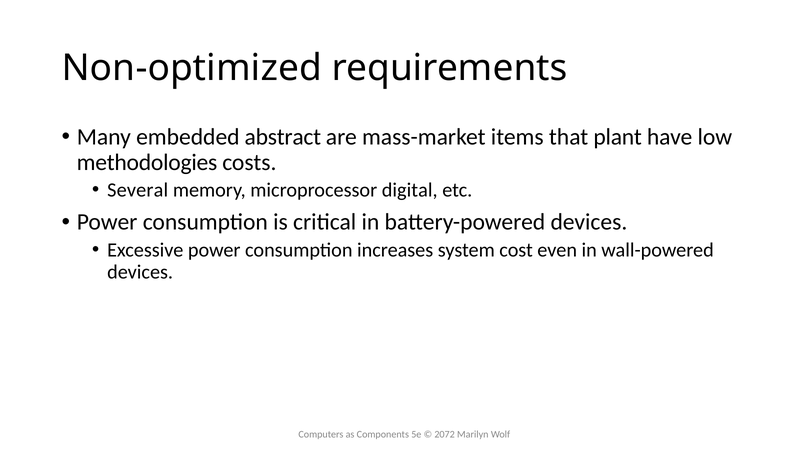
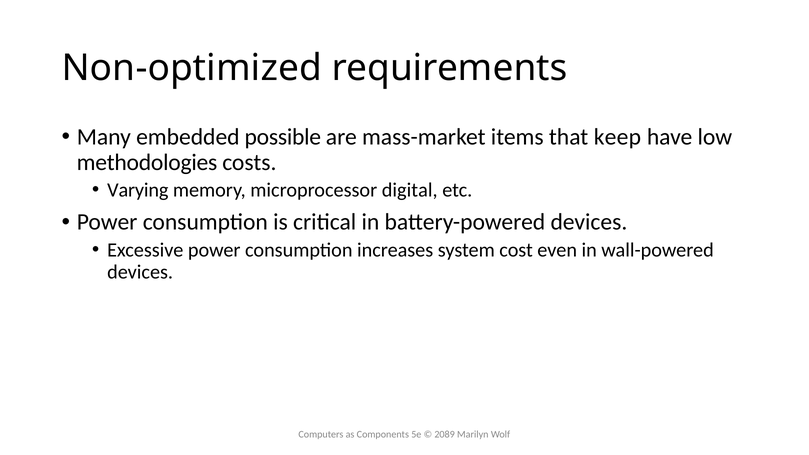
abstract: abstract -> possible
plant: plant -> keep
Several: Several -> Varying
2072: 2072 -> 2089
